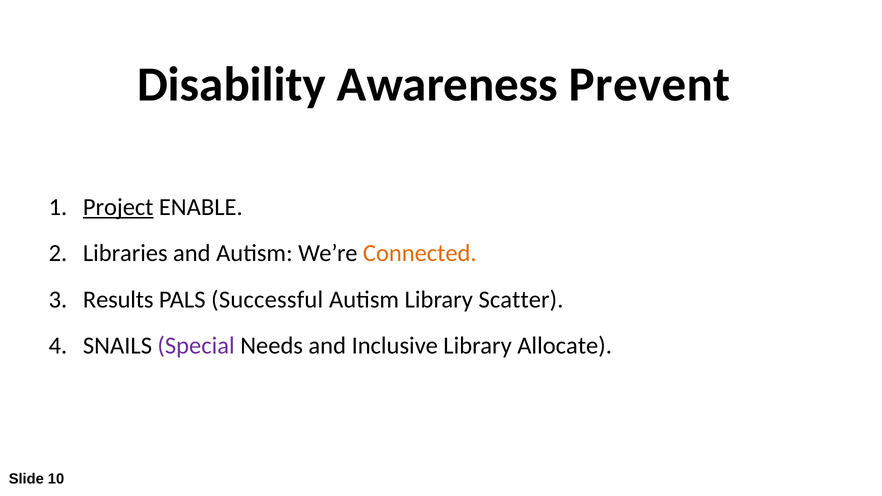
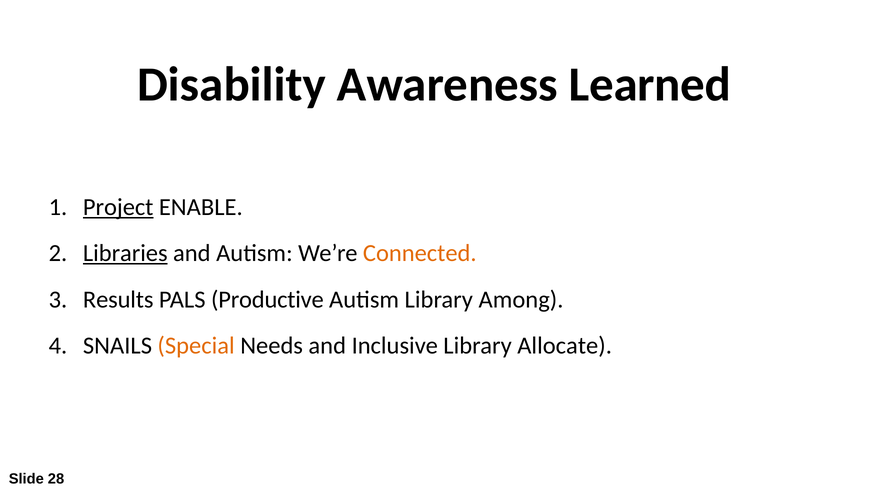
Prevent: Prevent -> Learned
Libraries underline: none -> present
Successful: Successful -> Productive
Scatter: Scatter -> Among
Special colour: purple -> orange
10: 10 -> 28
